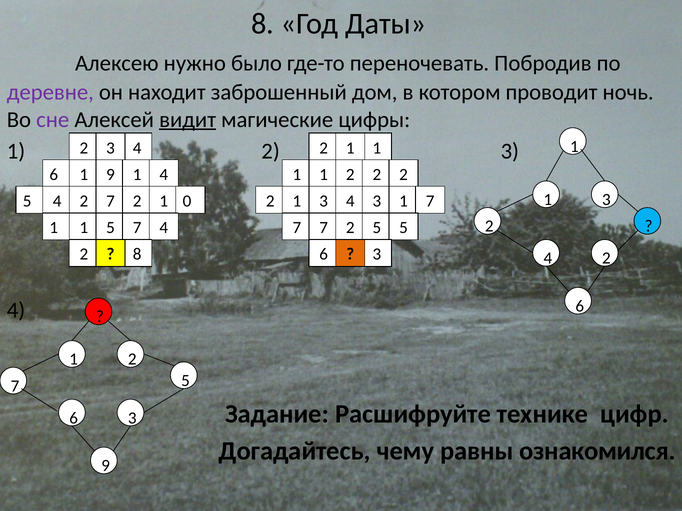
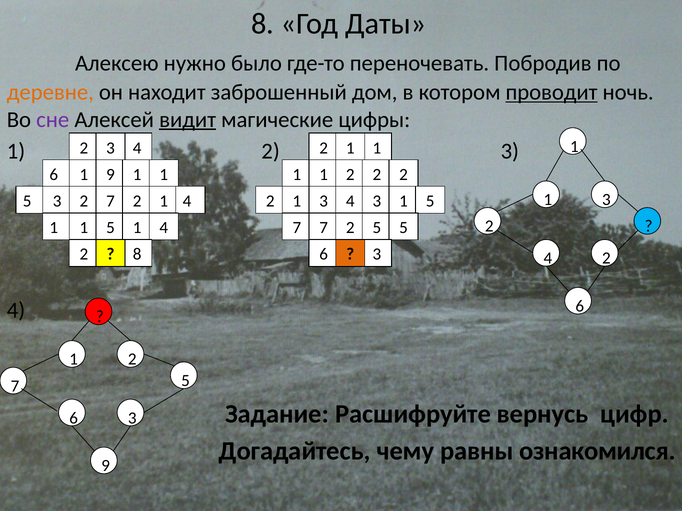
деревне colour: purple -> orange
проводит underline: none -> present
9 1 4: 4 -> 1
5 4: 4 -> 3
2 1 0: 0 -> 4
3 1 7: 7 -> 5
1 5 7: 7 -> 1
технике: технике -> вернусь
